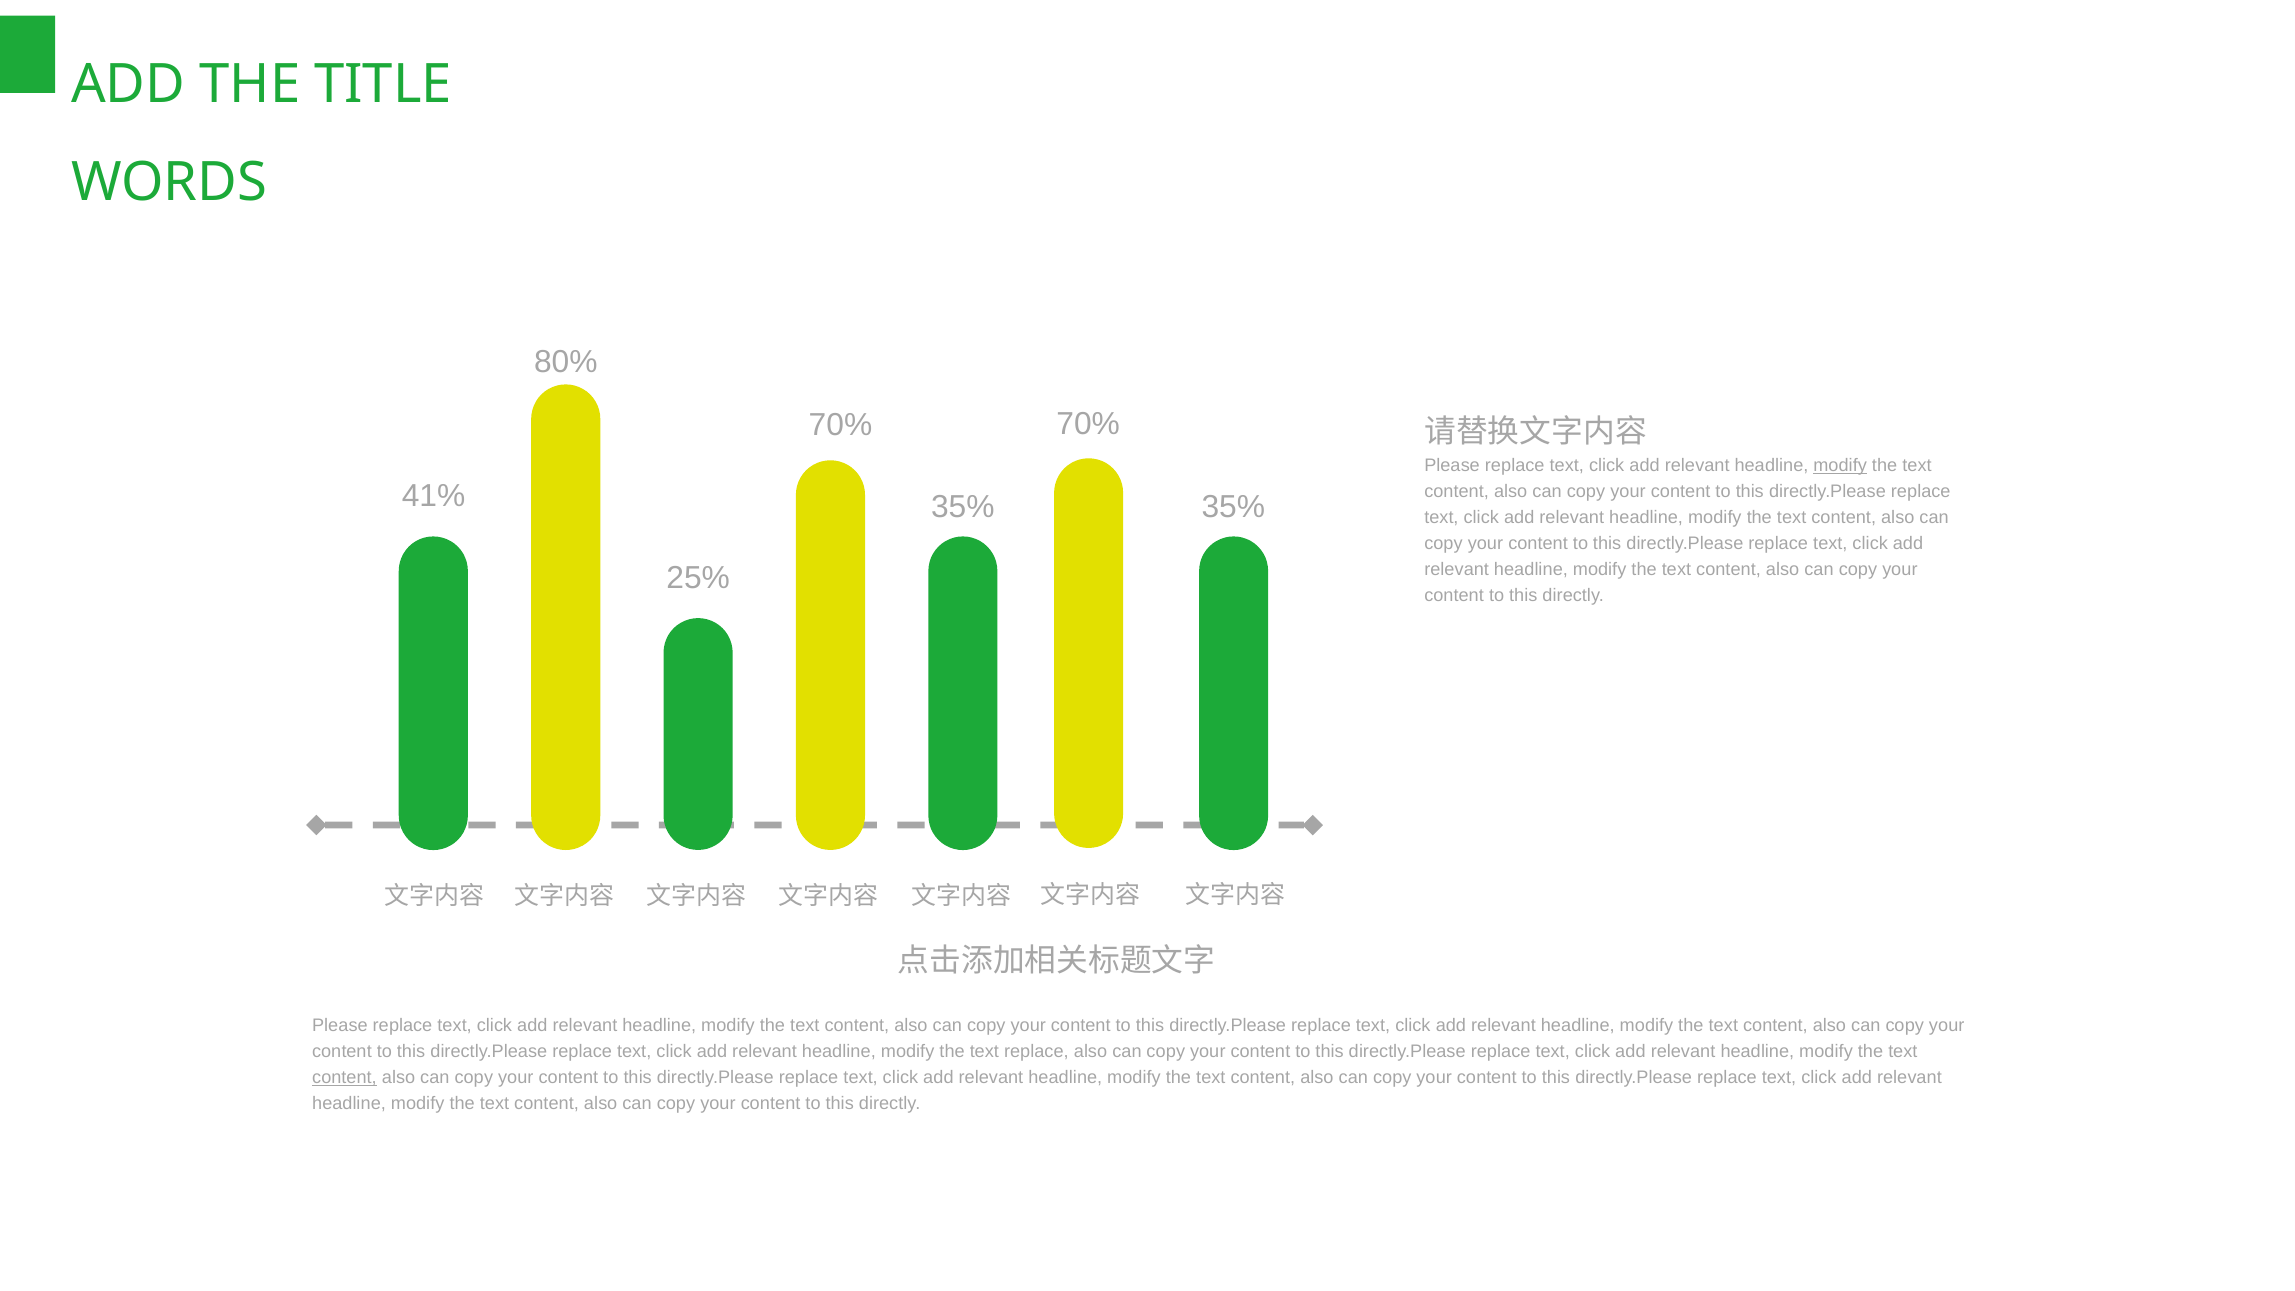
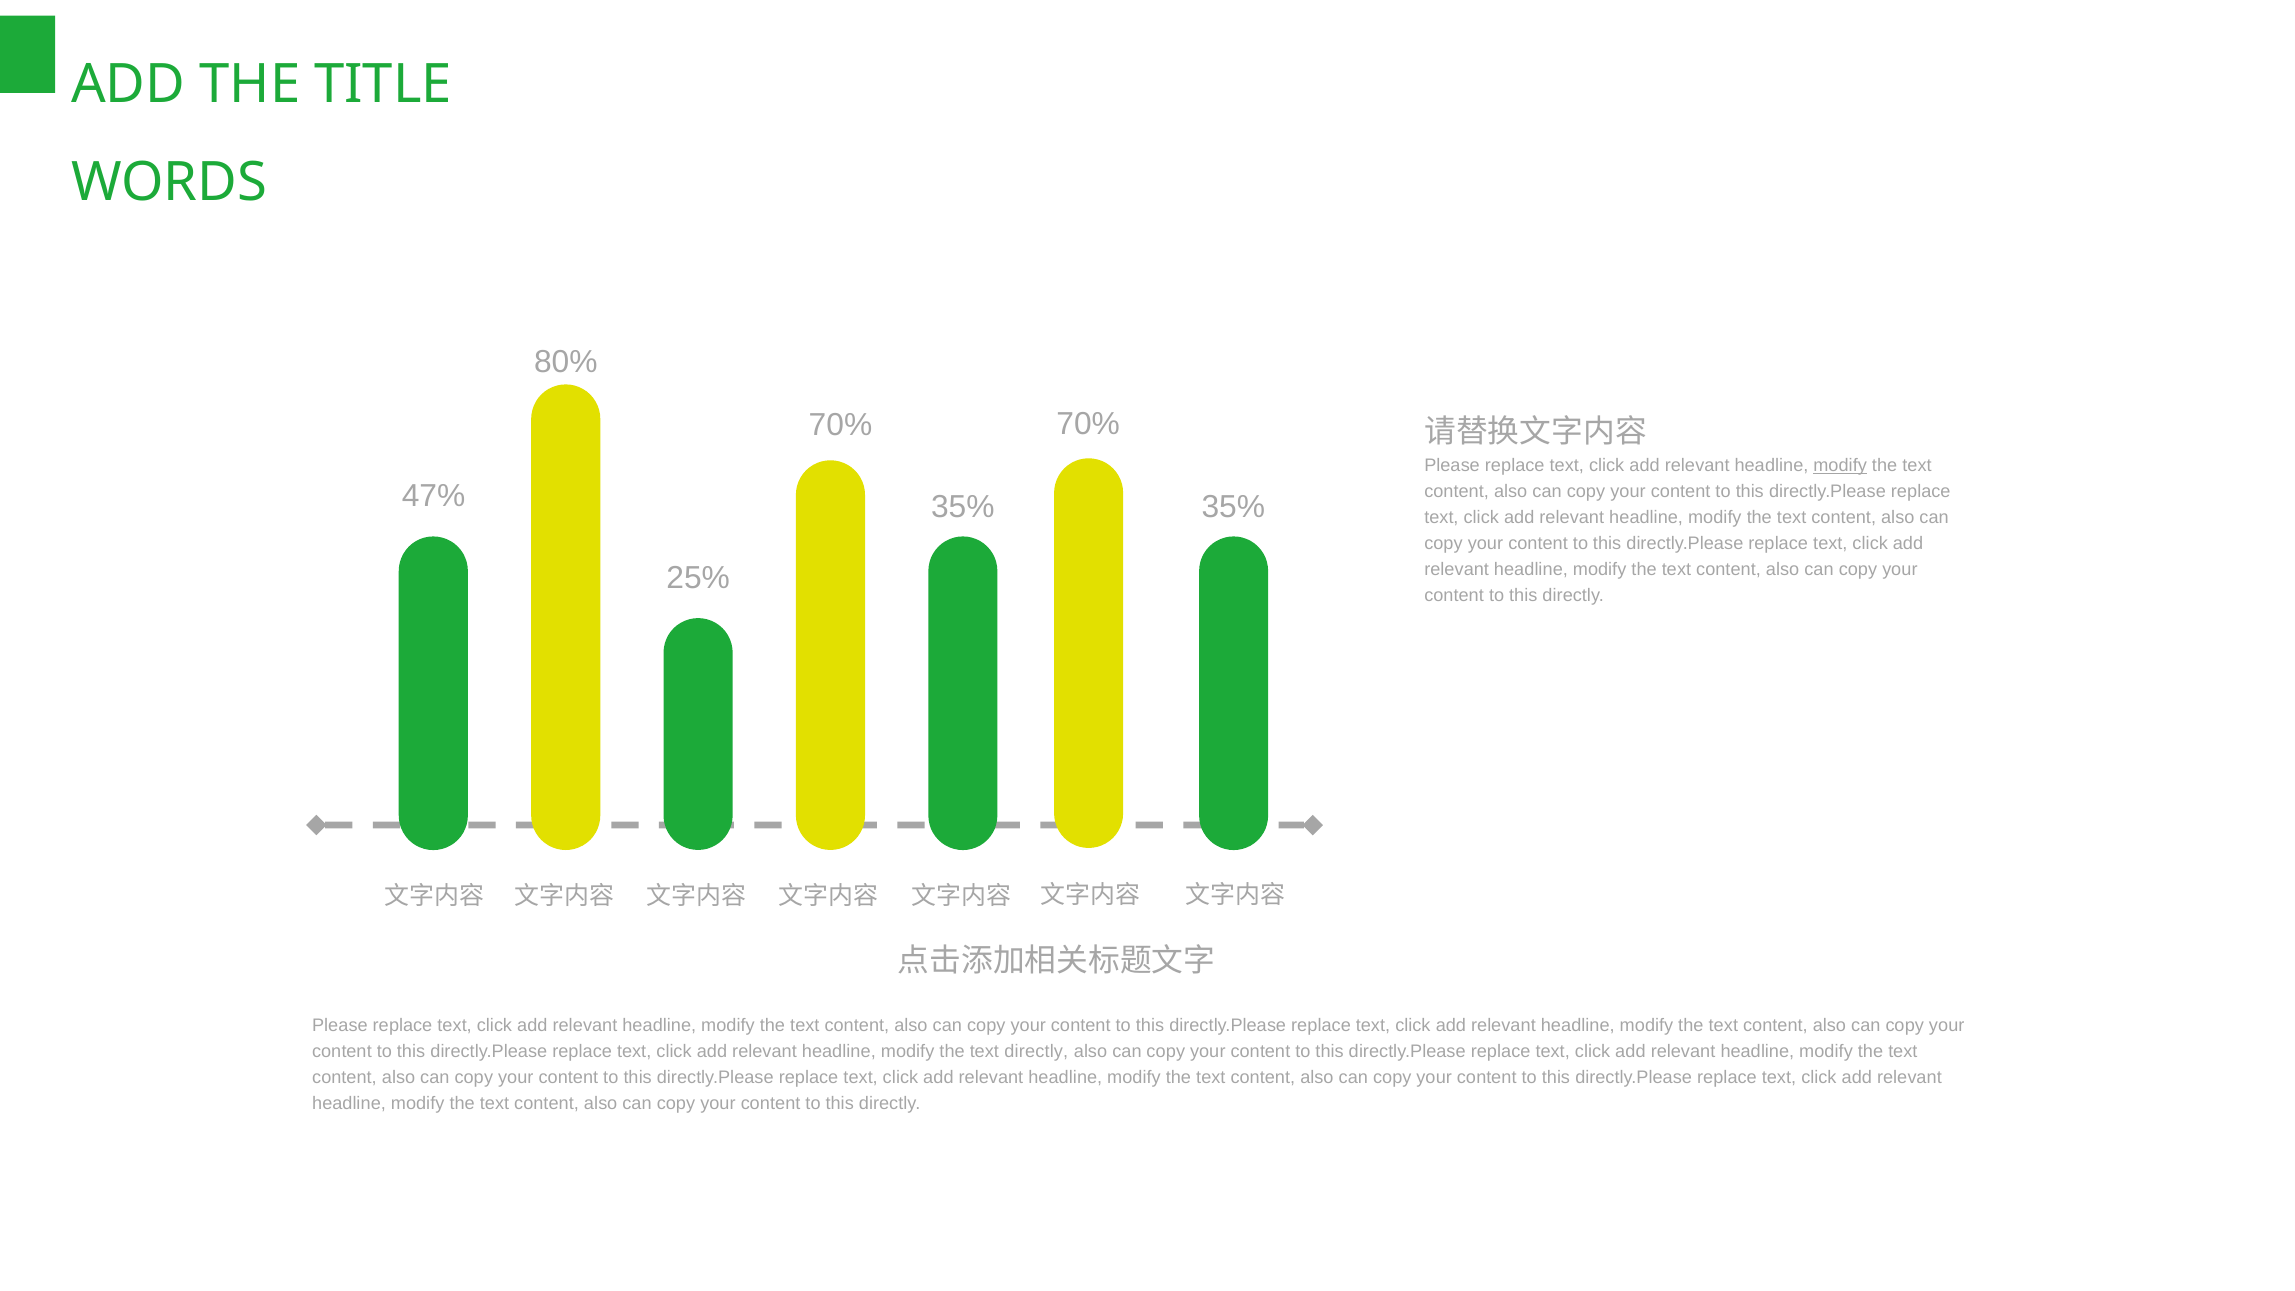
41%: 41% -> 47%
text replace: replace -> directly
content at (344, 1078) underline: present -> none
